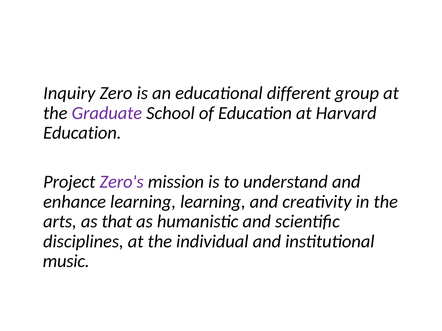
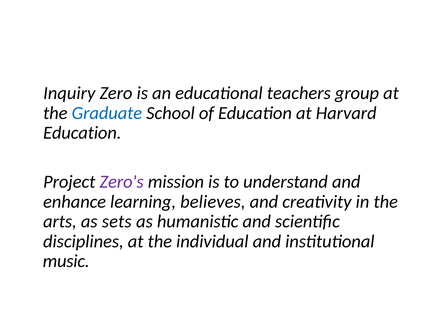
different: different -> teachers
Graduate colour: purple -> blue
learning learning: learning -> believes
that: that -> sets
